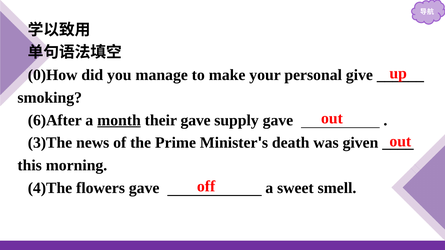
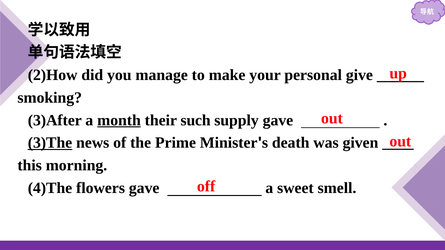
0)How: 0)How -> 2)How
6)After: 6)After -> 3)After
their gave: gave -> such
3)The underline: none -> present
